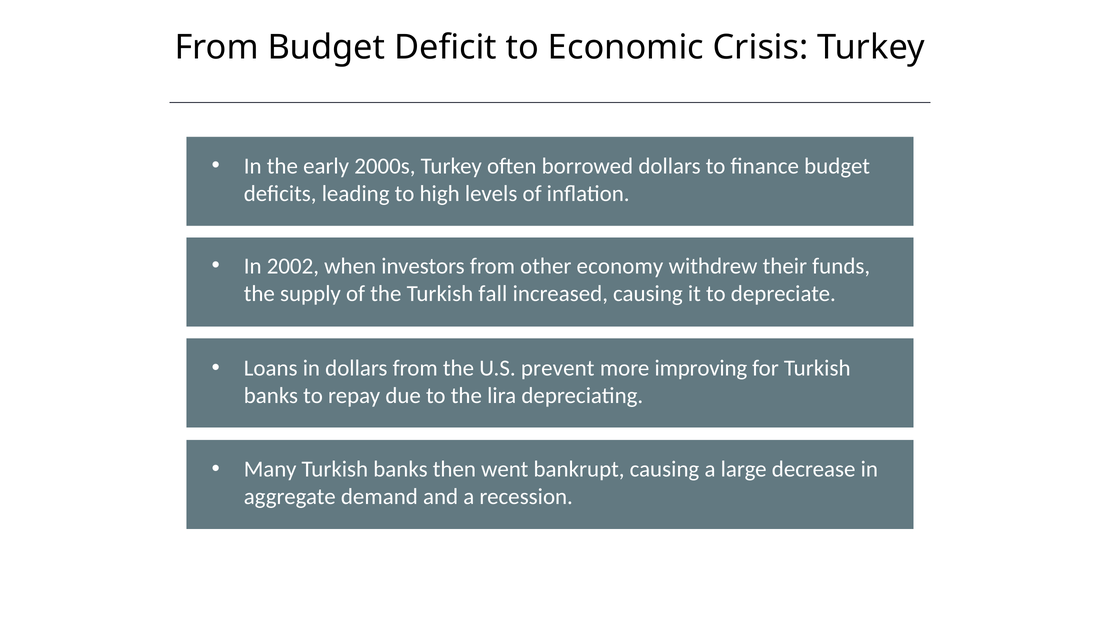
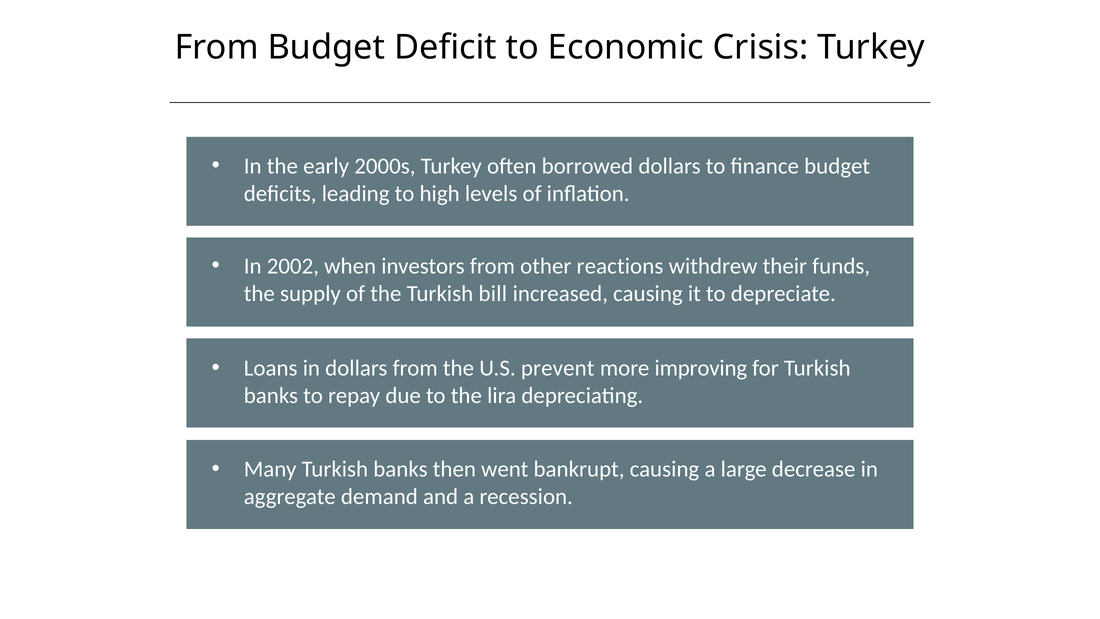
economy: economy -> reactions
fall: fall -> bill
